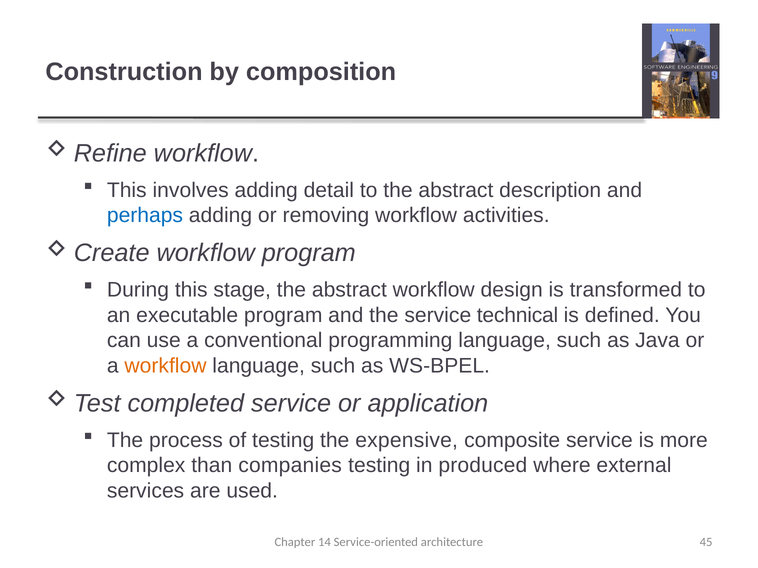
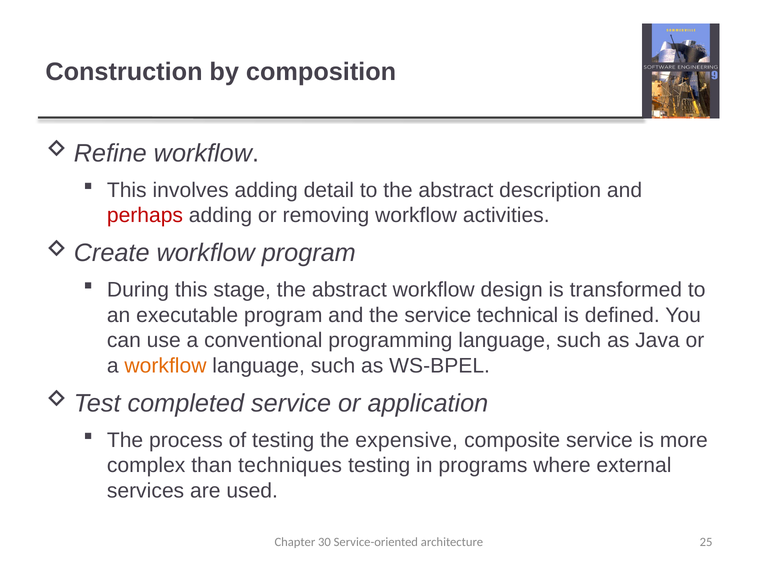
perhaps colour: blue -> red
companies: companies -> techniques
produced: produced -> programs
14: 14 -> 30
45: 45 -> 25
